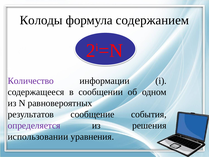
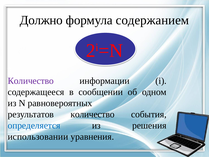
Колоды: Колоды -> Должно
результатов сообщение: сообщение -> количество
определяется colour: purple -> blue
